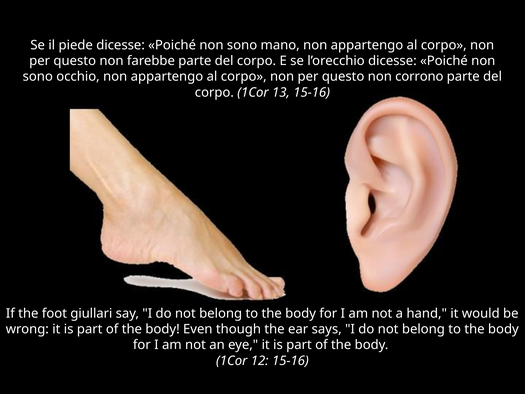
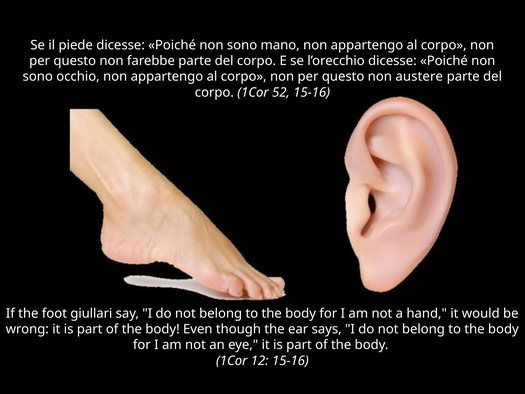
corrono: corrono -> austere
13: 13 -> 52
